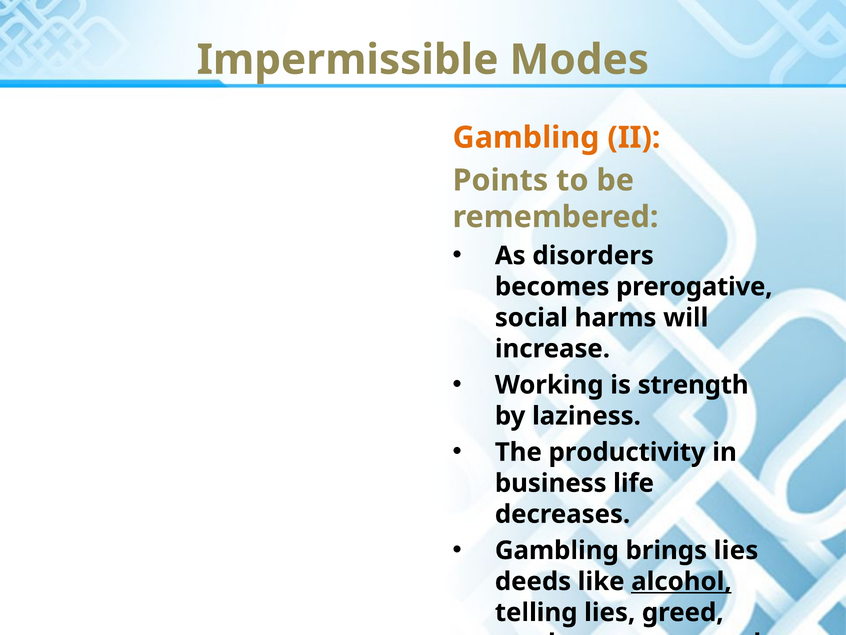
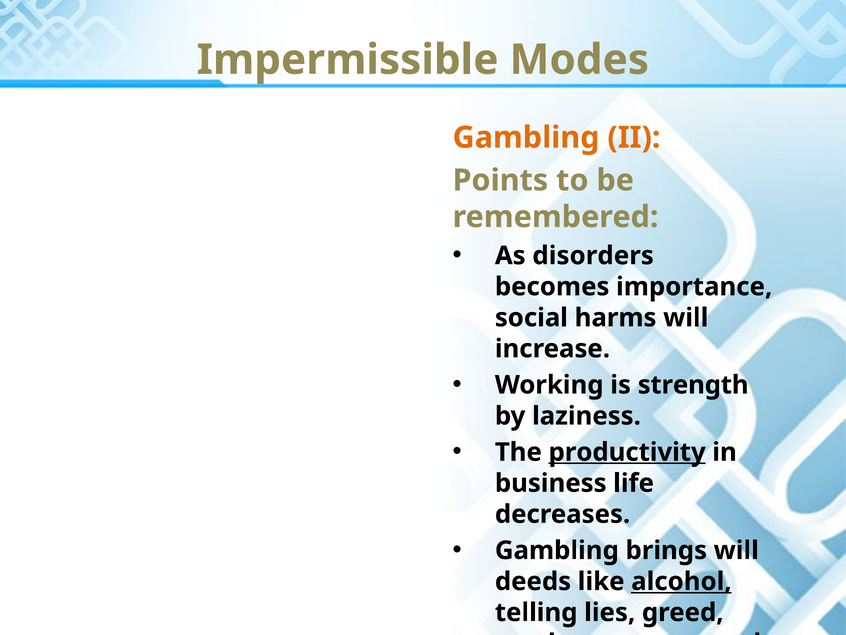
prerogative: prerogative -> importance
productivity underline: none -> present
brings lies: lies -> will
